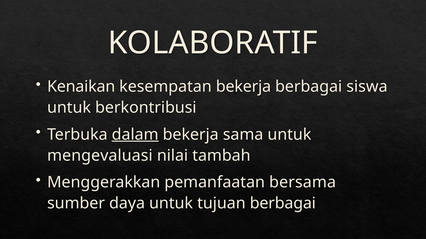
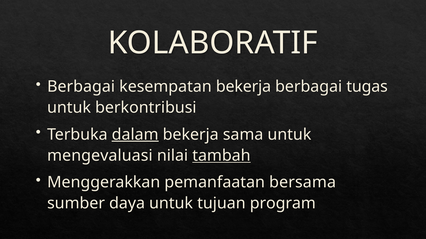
Kenaikan at (81, 87): Kenaikan -> Berbagai
siswa: siswa -> tugas
tambah underline: none -> present
tujuan berbagai: berbagai -> program
